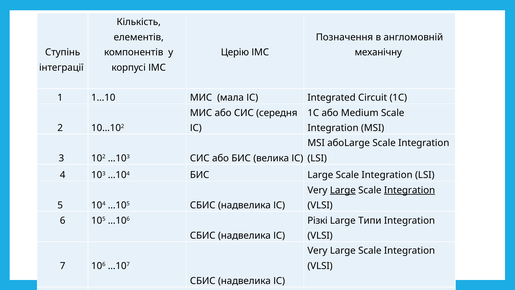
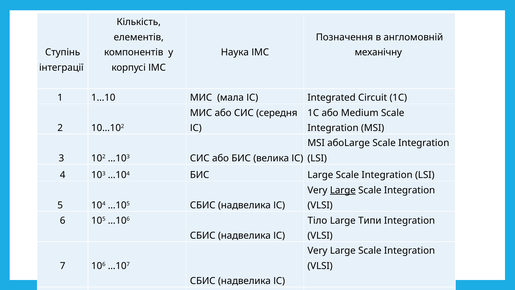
Церію: Церію -> Наука
Integration at (409, 190) underline: present -> none
Різкі: Різкі -> Тіло
